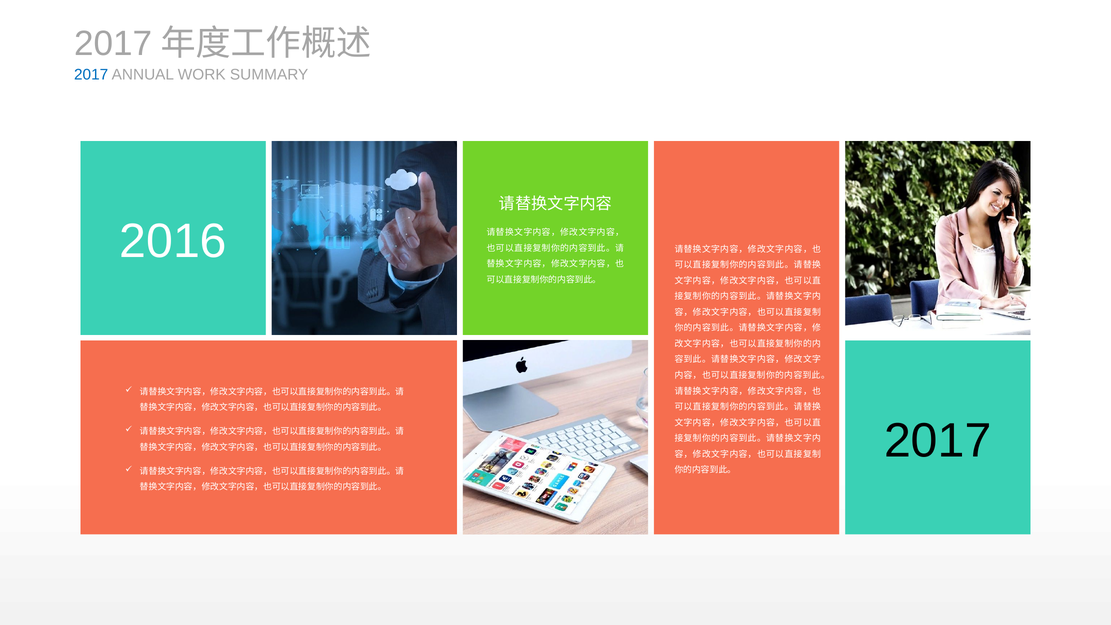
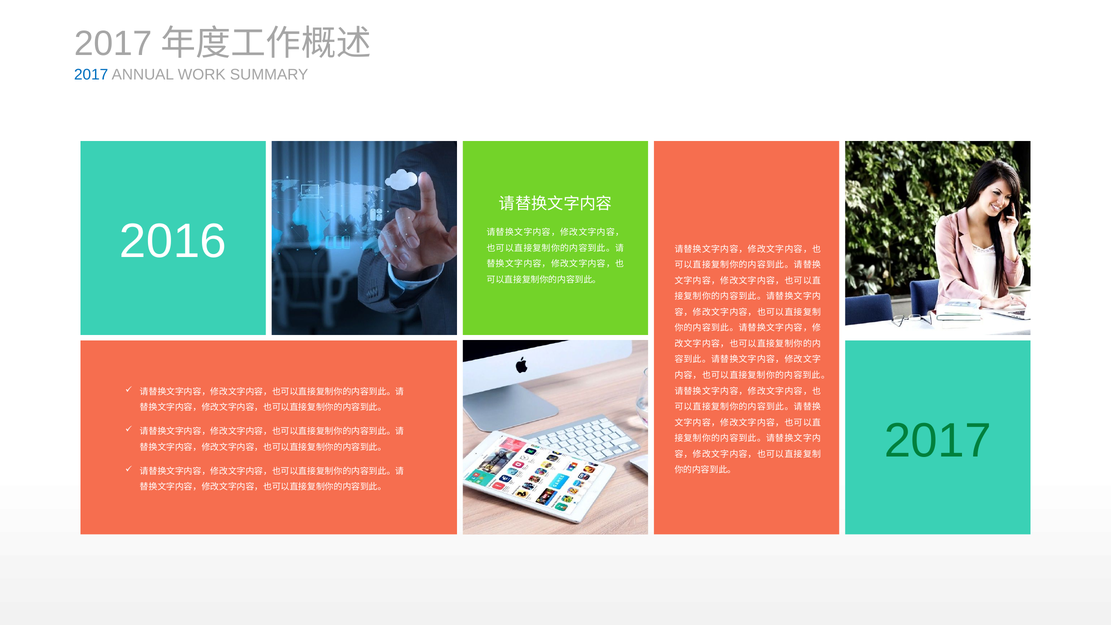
2017 at (938, 441) colour: black -> green
